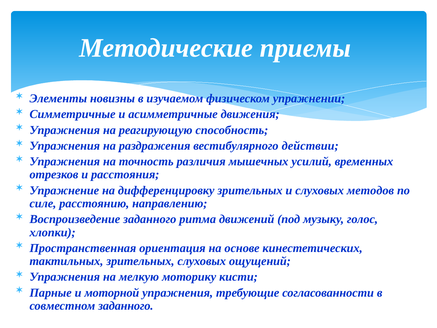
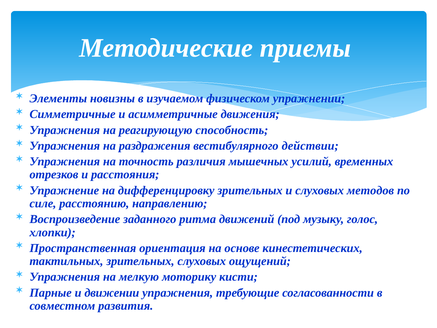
моторной: моторной -> движении
совместном заданного: заданного -> развития
